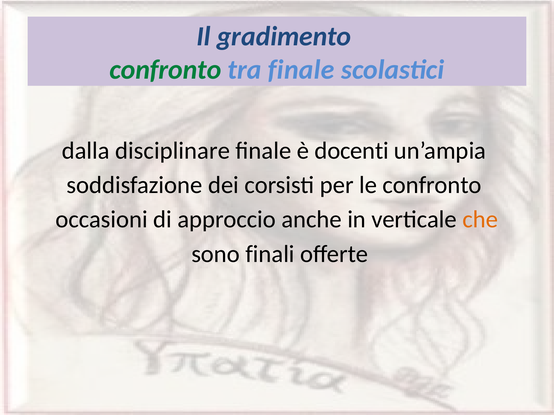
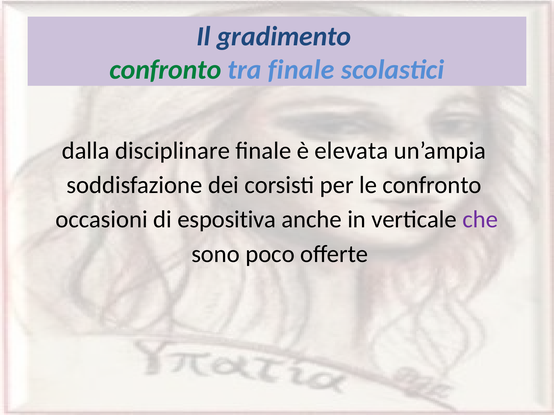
docenti: docenti -> elevata
approccio: approccio -> espositiva
che colour: orange -> purple
finali: finali -> poco
